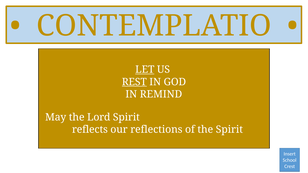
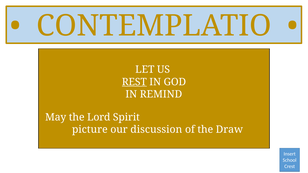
LET underline: present -> none
reflects: reflects -> picture
reflections: reflections -> discussion
the Spirit: Spirit -> Draw
